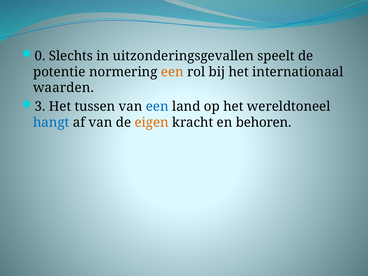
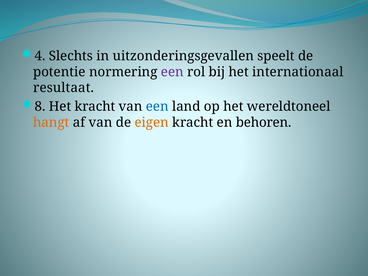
0: 0 -> 4
een at (172, 72) colour: orange -> purple
waarden: waarden -> resultaat
3: 3 -> 8
Het tussen: tussen -> kracht
hangt colour: blue -> orange
